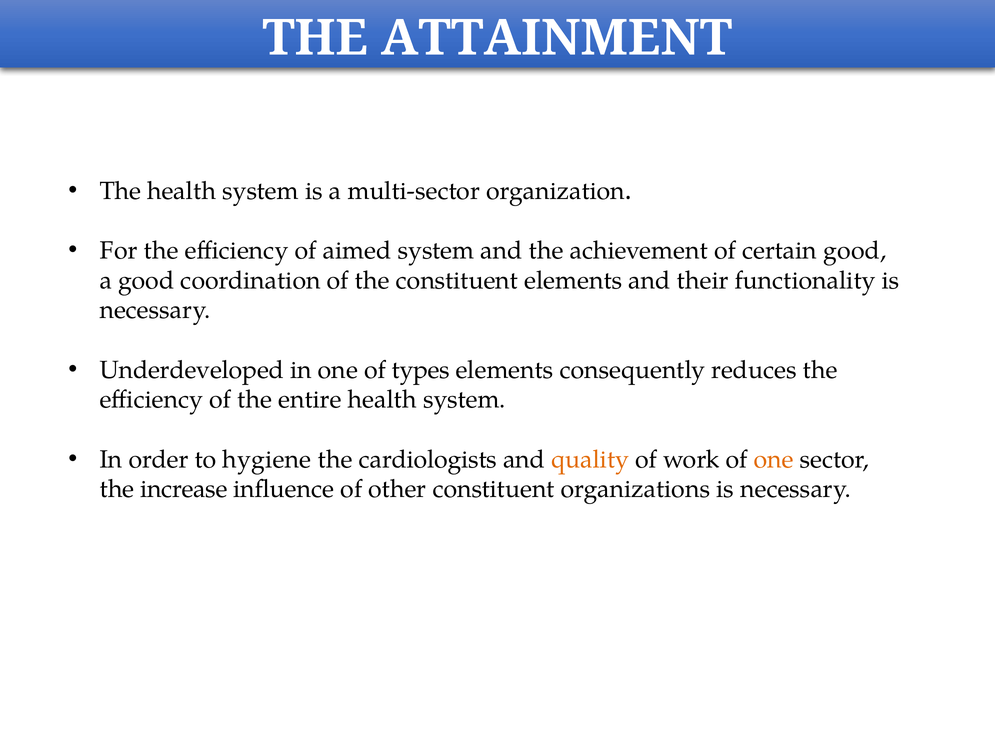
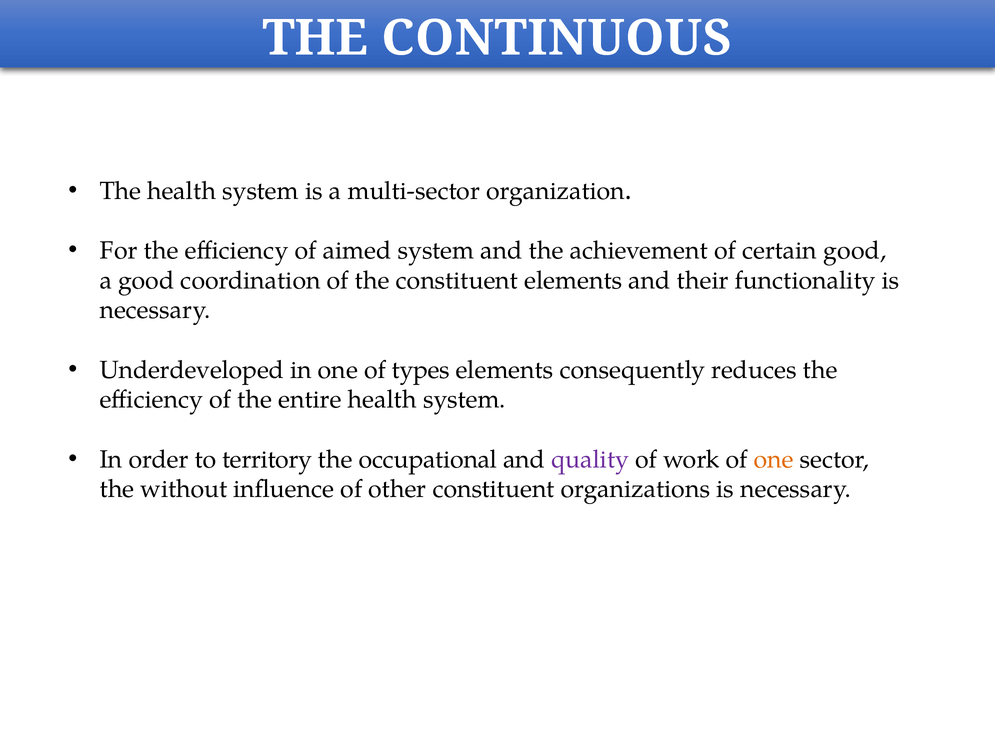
ATTAINMENT: ATTAINMENT -> CONTINUOUS
hygiene: hygiene -> territory
cardiologists: cardiologists -> occupational
quality colour: orange -> purple
increase: increase -> without
